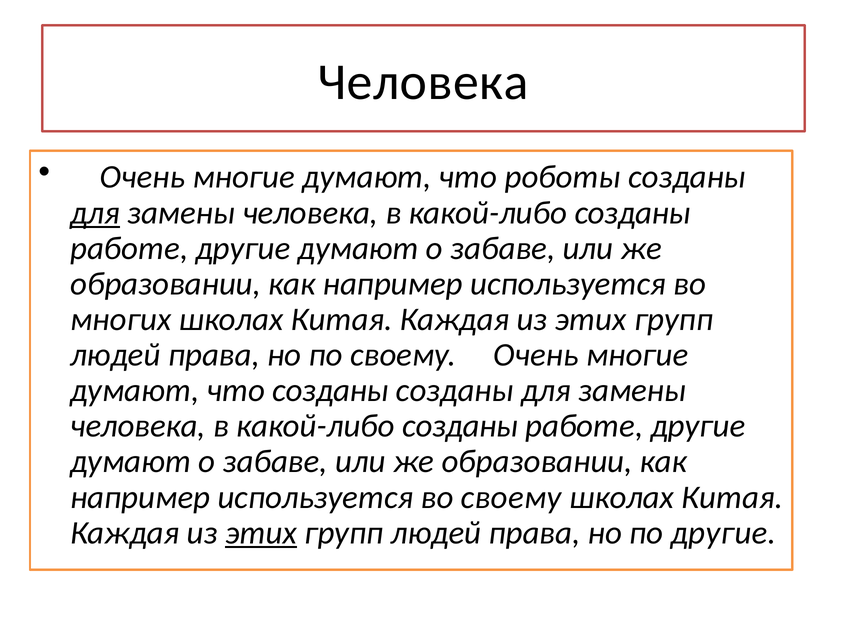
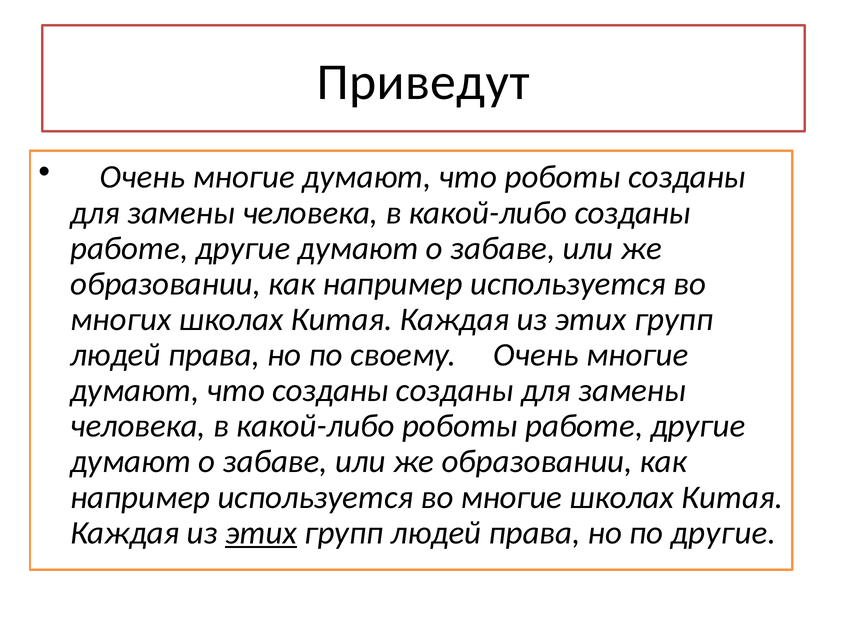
Человека at (423, 82): Человека -> Приведут
для at (95, 213) underline: present -> none
созданы at (460, 426): созданы -> роботы
во своему: своему -> многие
